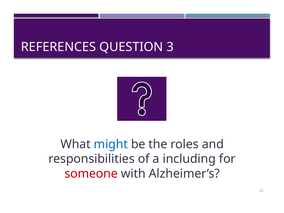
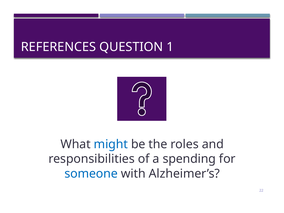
3: 3 -> 1
including: including -> spending
someone colour: red -> blue
